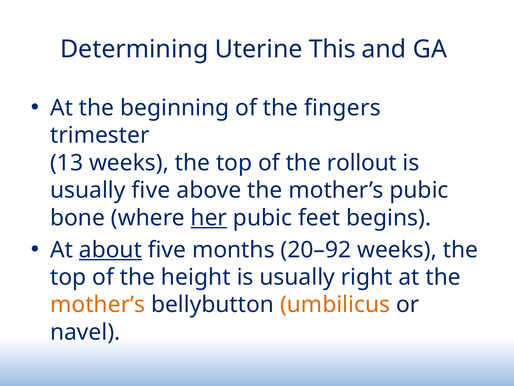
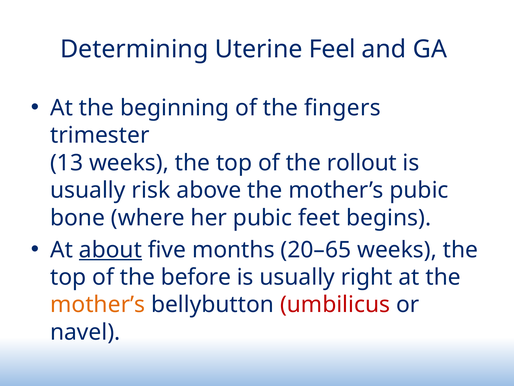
This: This -> Feel
usually five: five -> risk
her underline: present -> none
20–92: 20–92 -> 20–65
height: height -> before
umbilicus colour: orange -> red
